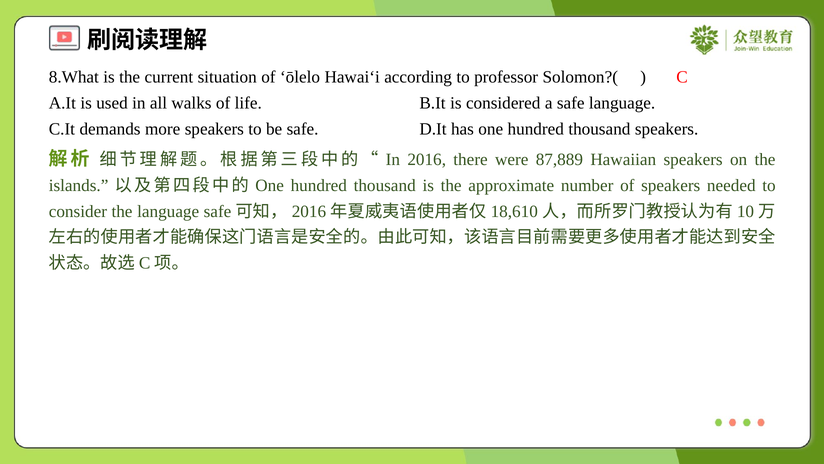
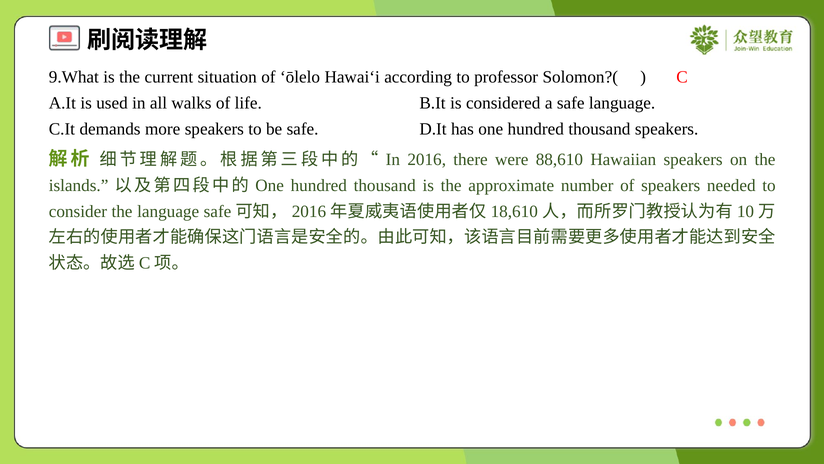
8.What: 8.What -> 9.What
87,889: 87,889 -> 88,610
